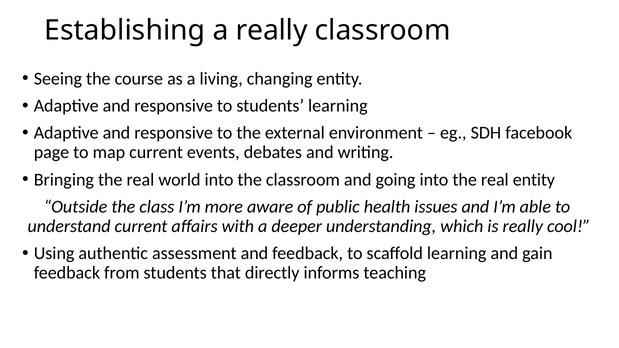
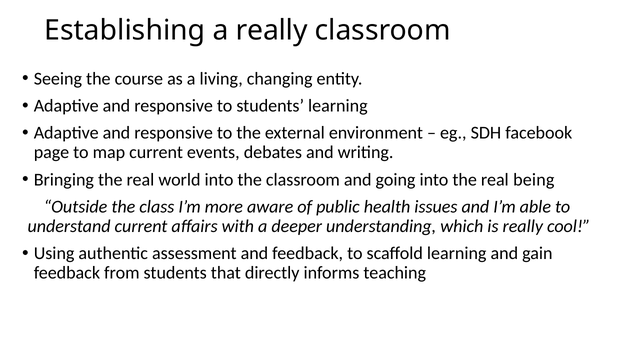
real entity: entity -> being
